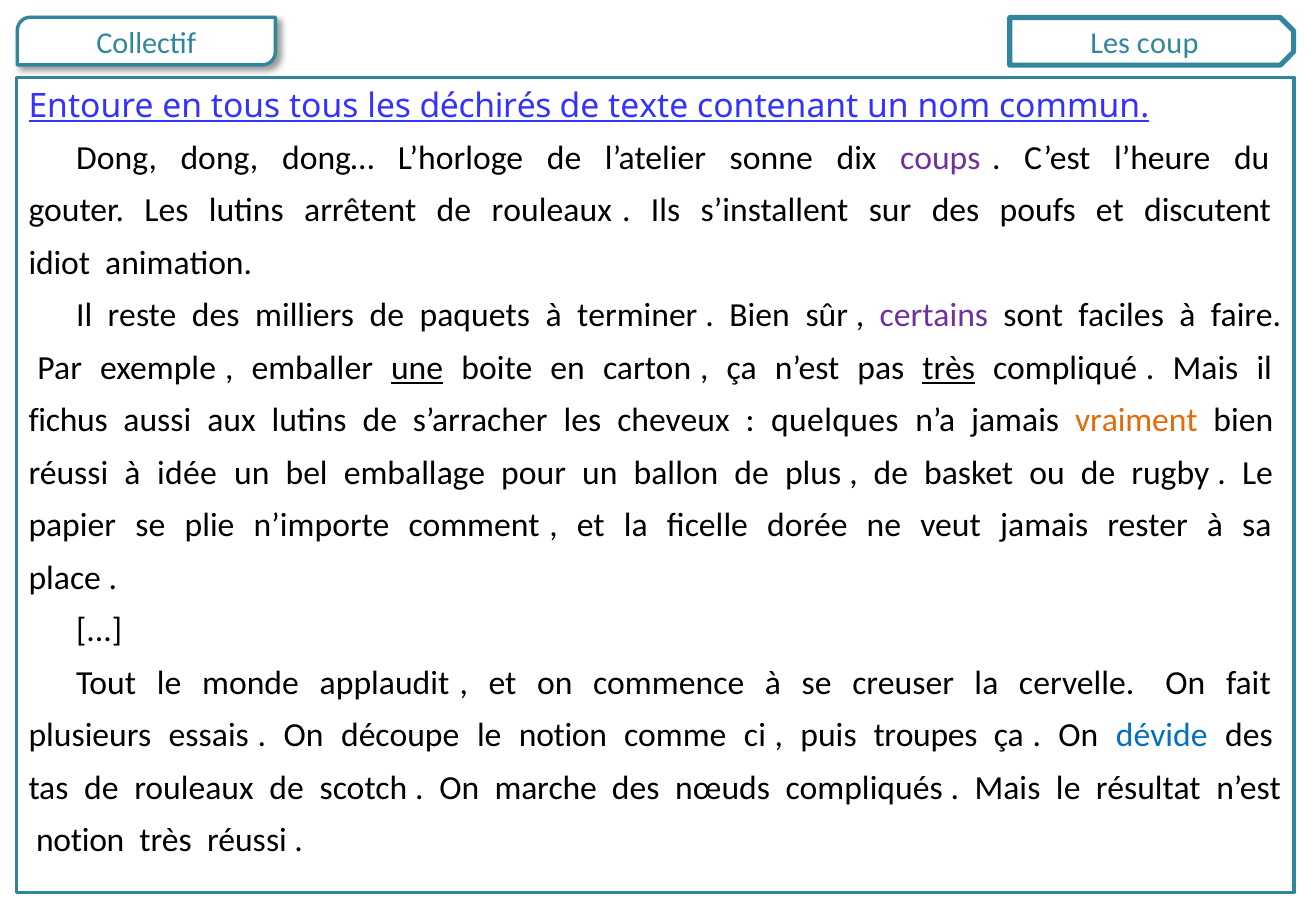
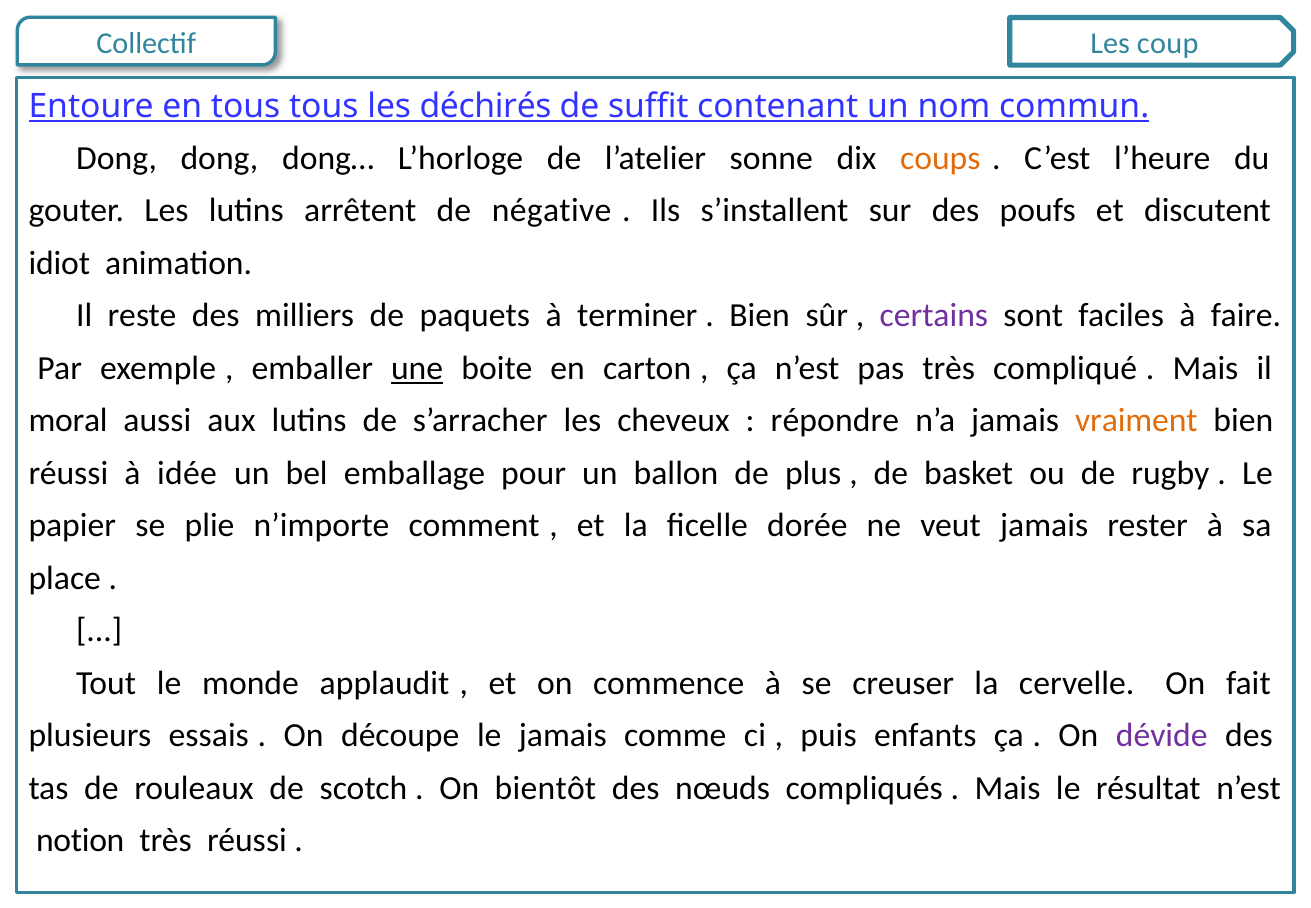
texte: texte -> suffit
coups colour: purple -> orange
arrêtent de rouleaux: rouleaux -> négative
très at (949, 368) underline: present -> none
fichus: fichus -> moral
quelques: quelques -> répondre
le notion: notion -> jamais
troupes: troupes -> enfants
dévide colour: blue -> purple
marche: marche -> bientôt
